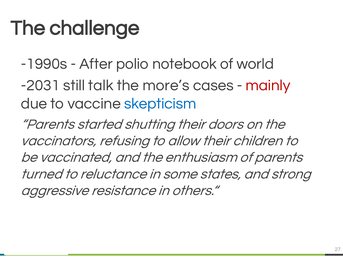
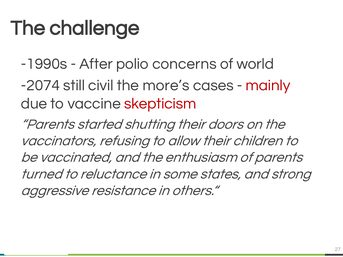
notebook: notebook -> concerns
-2031: -2031 -> -2074
talk: talk -> civil
skepticism colour: blue -> red
